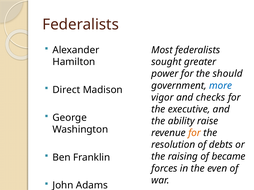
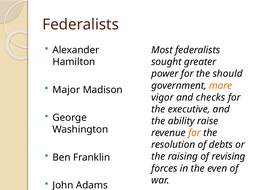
more colour: blue -> orange
Direct: Direct -> Major
became: became -> revising
